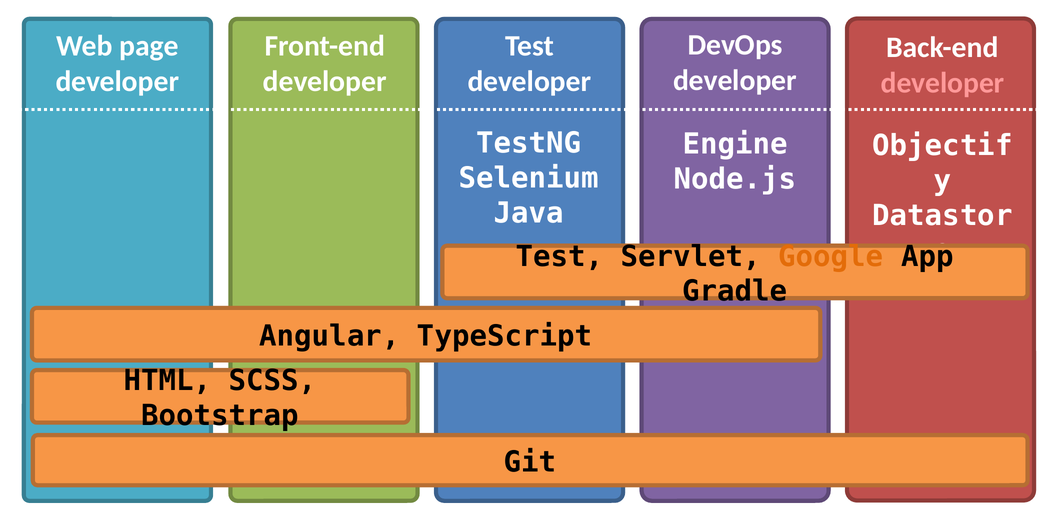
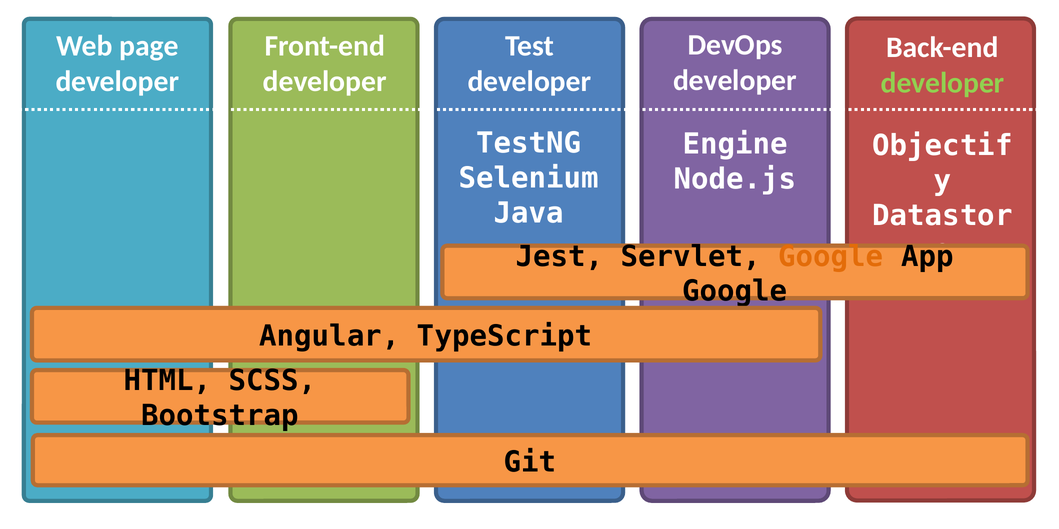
developer at (943, 83) colour: pink -> light green
Test at (559, 257): Test -> Jest
Gradle at (735, 292): Gradle -> Google
